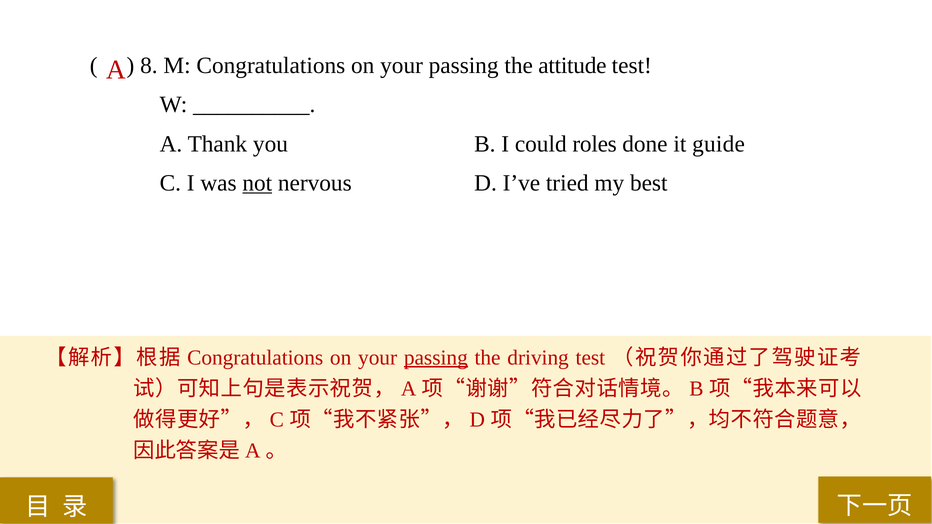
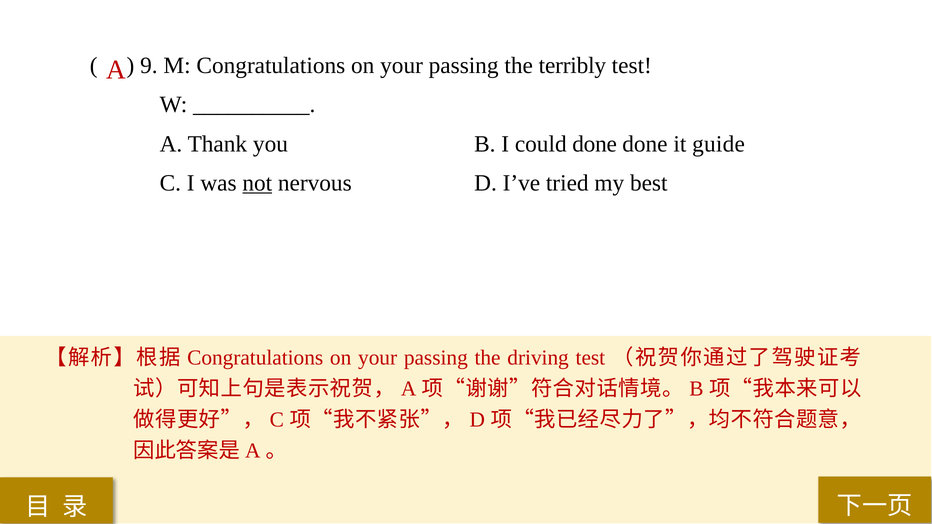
8: 8 -> 9
attitude: attitude -> terribly
could roles: roles -> done
passing at (436, 358) underline: present -> none
